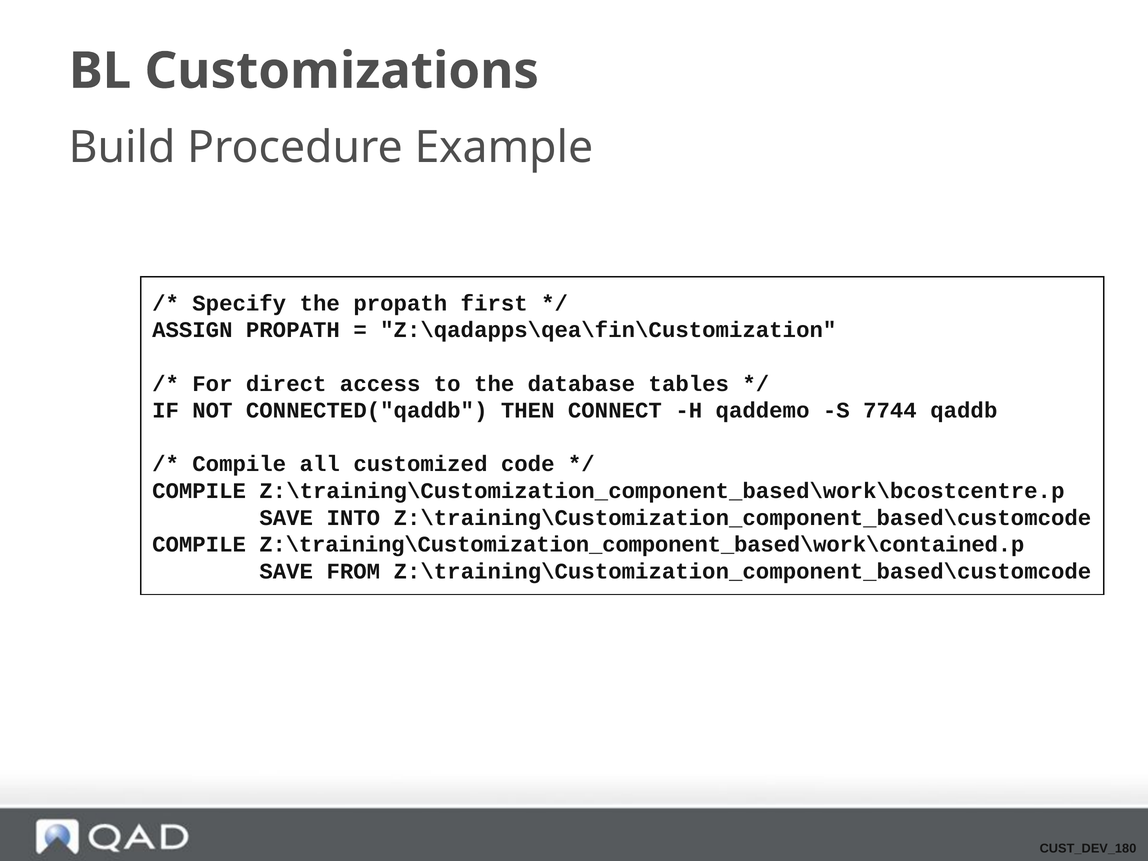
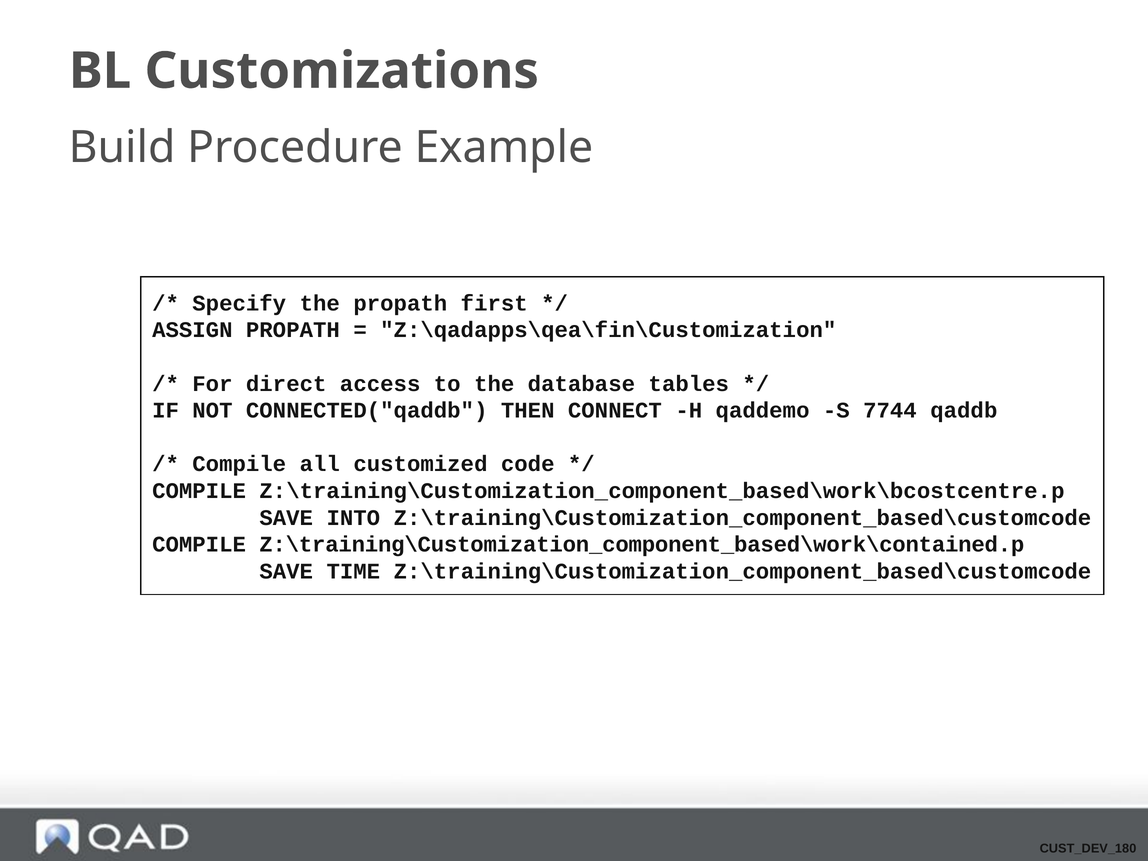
FROM: FROM -> TIME
